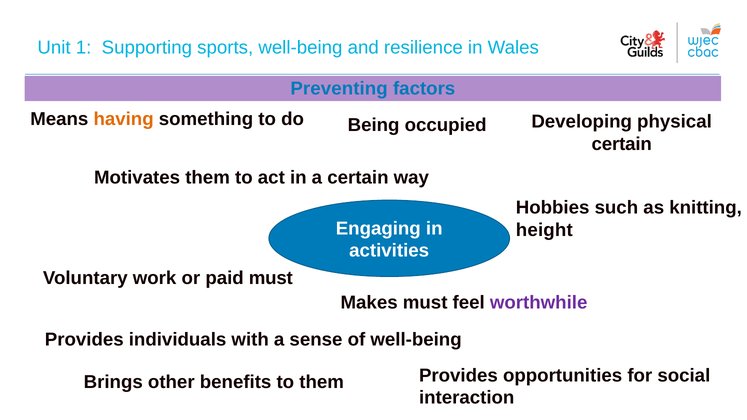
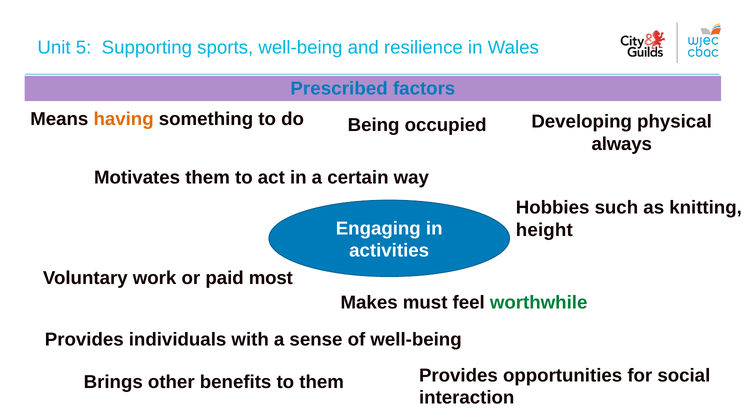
1: 1 -> 5
Preventing: Preventing -> Prescribed
certain at (622, 144): certain -> always
paid must: must -> most
worthwhile colour: purple -> green
